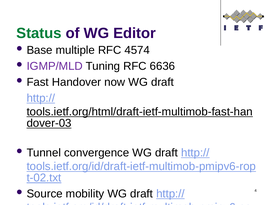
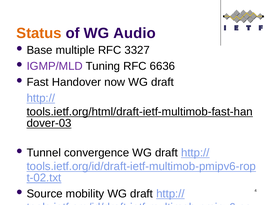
Status colour: green -> orange
Editor: Editor -> Audio
4574: 4574 -> 3327
